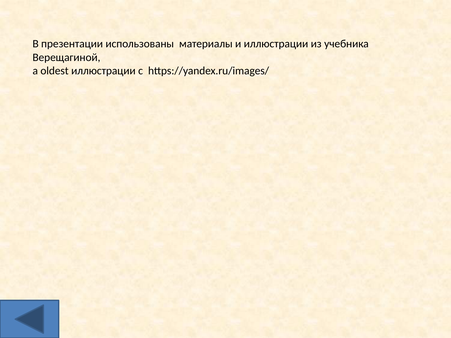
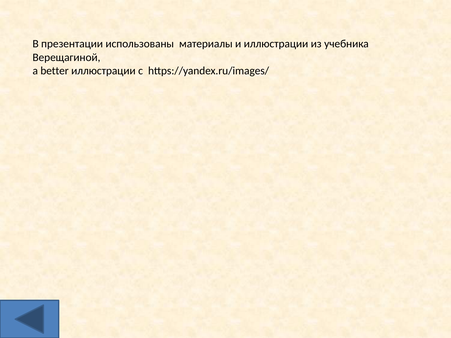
oldest: oldest -> better
